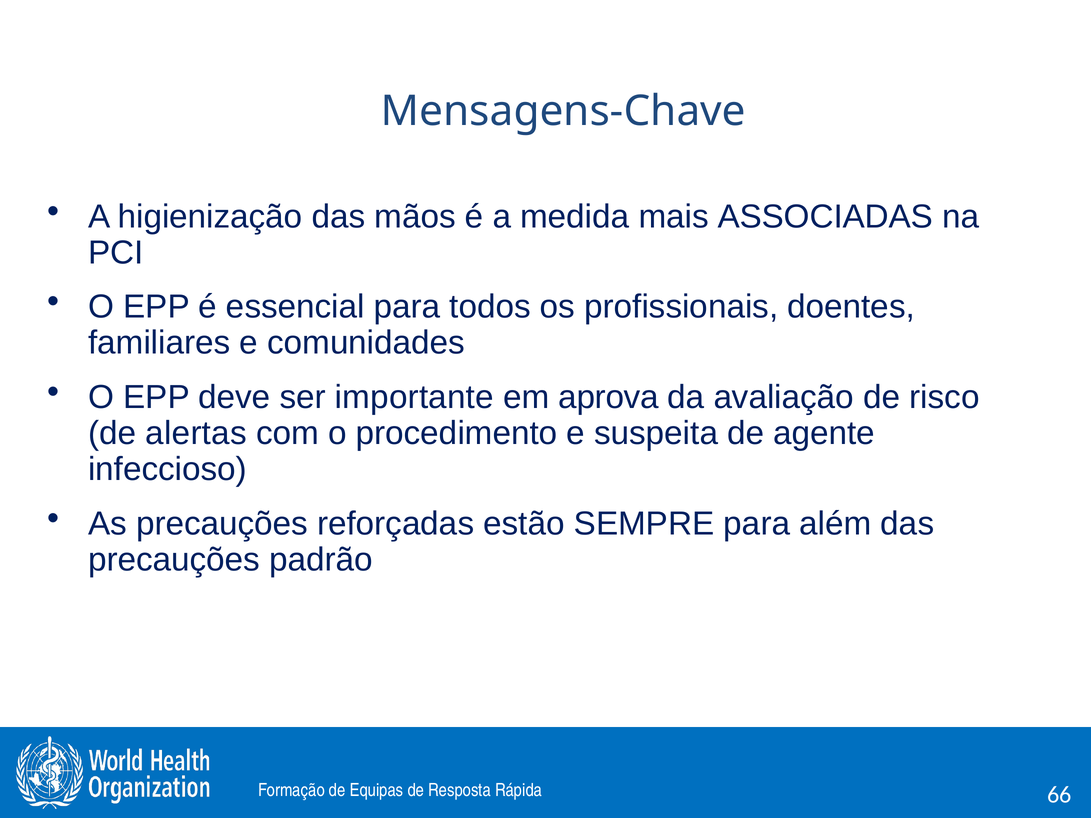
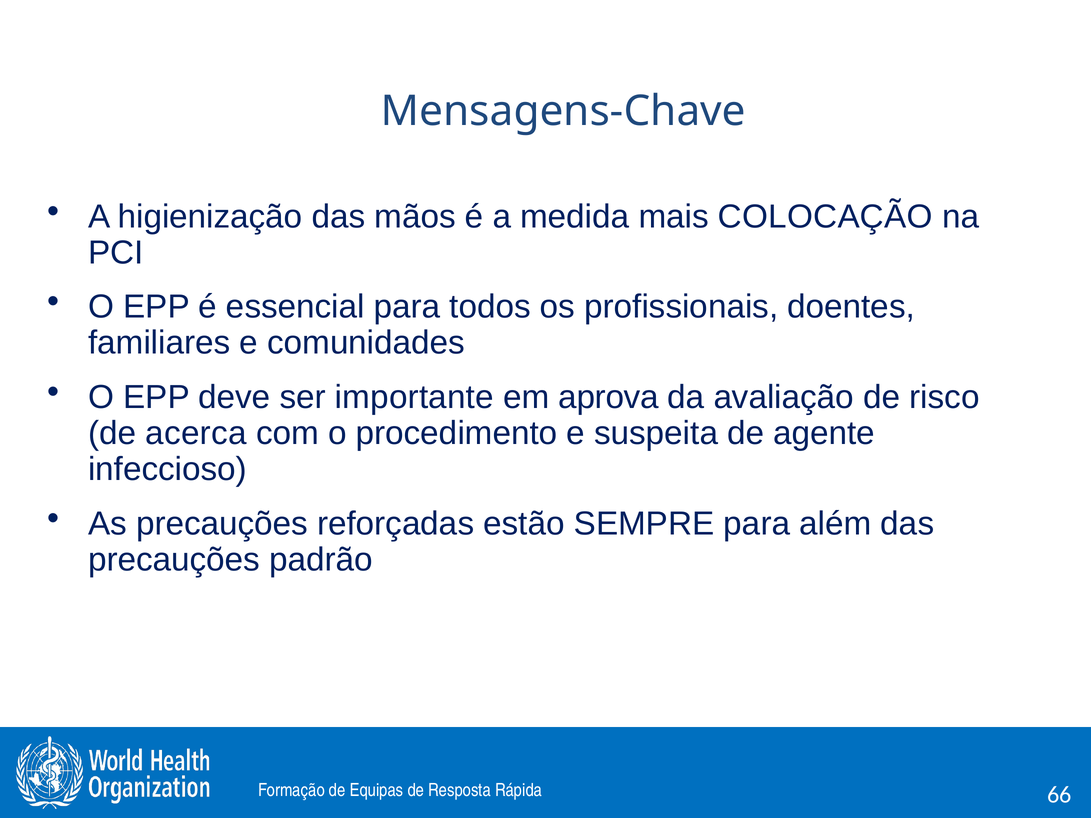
ASSOCIADAS: ASSOCIADAS -> COLOCAÇÃO
alertas: alertas -> acerca
